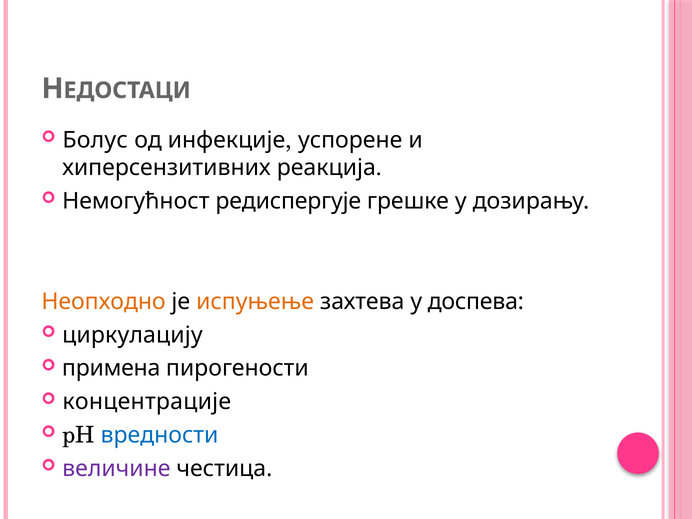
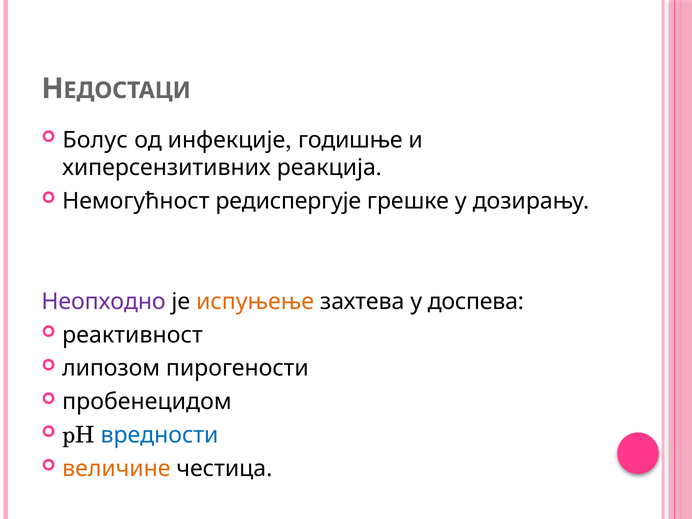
успорене: успорене -> годишње
Неопходно colour: orange -> purple
циркулацију: циркулацију -> реактивност
примена: примена -> липозом
концентрације: концентрације -> пробенецидом
величине colour: purple -> orange
